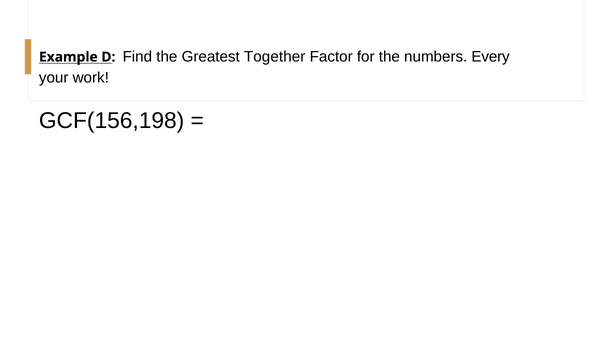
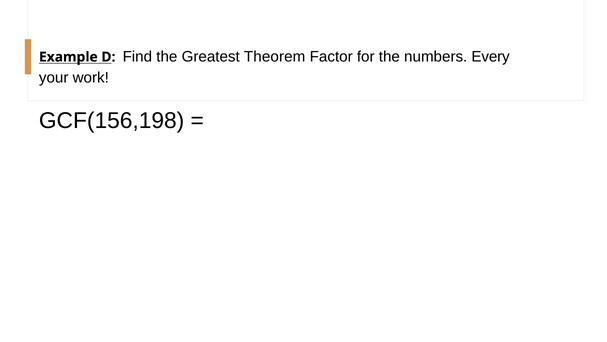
Together: Together -> Theorem
